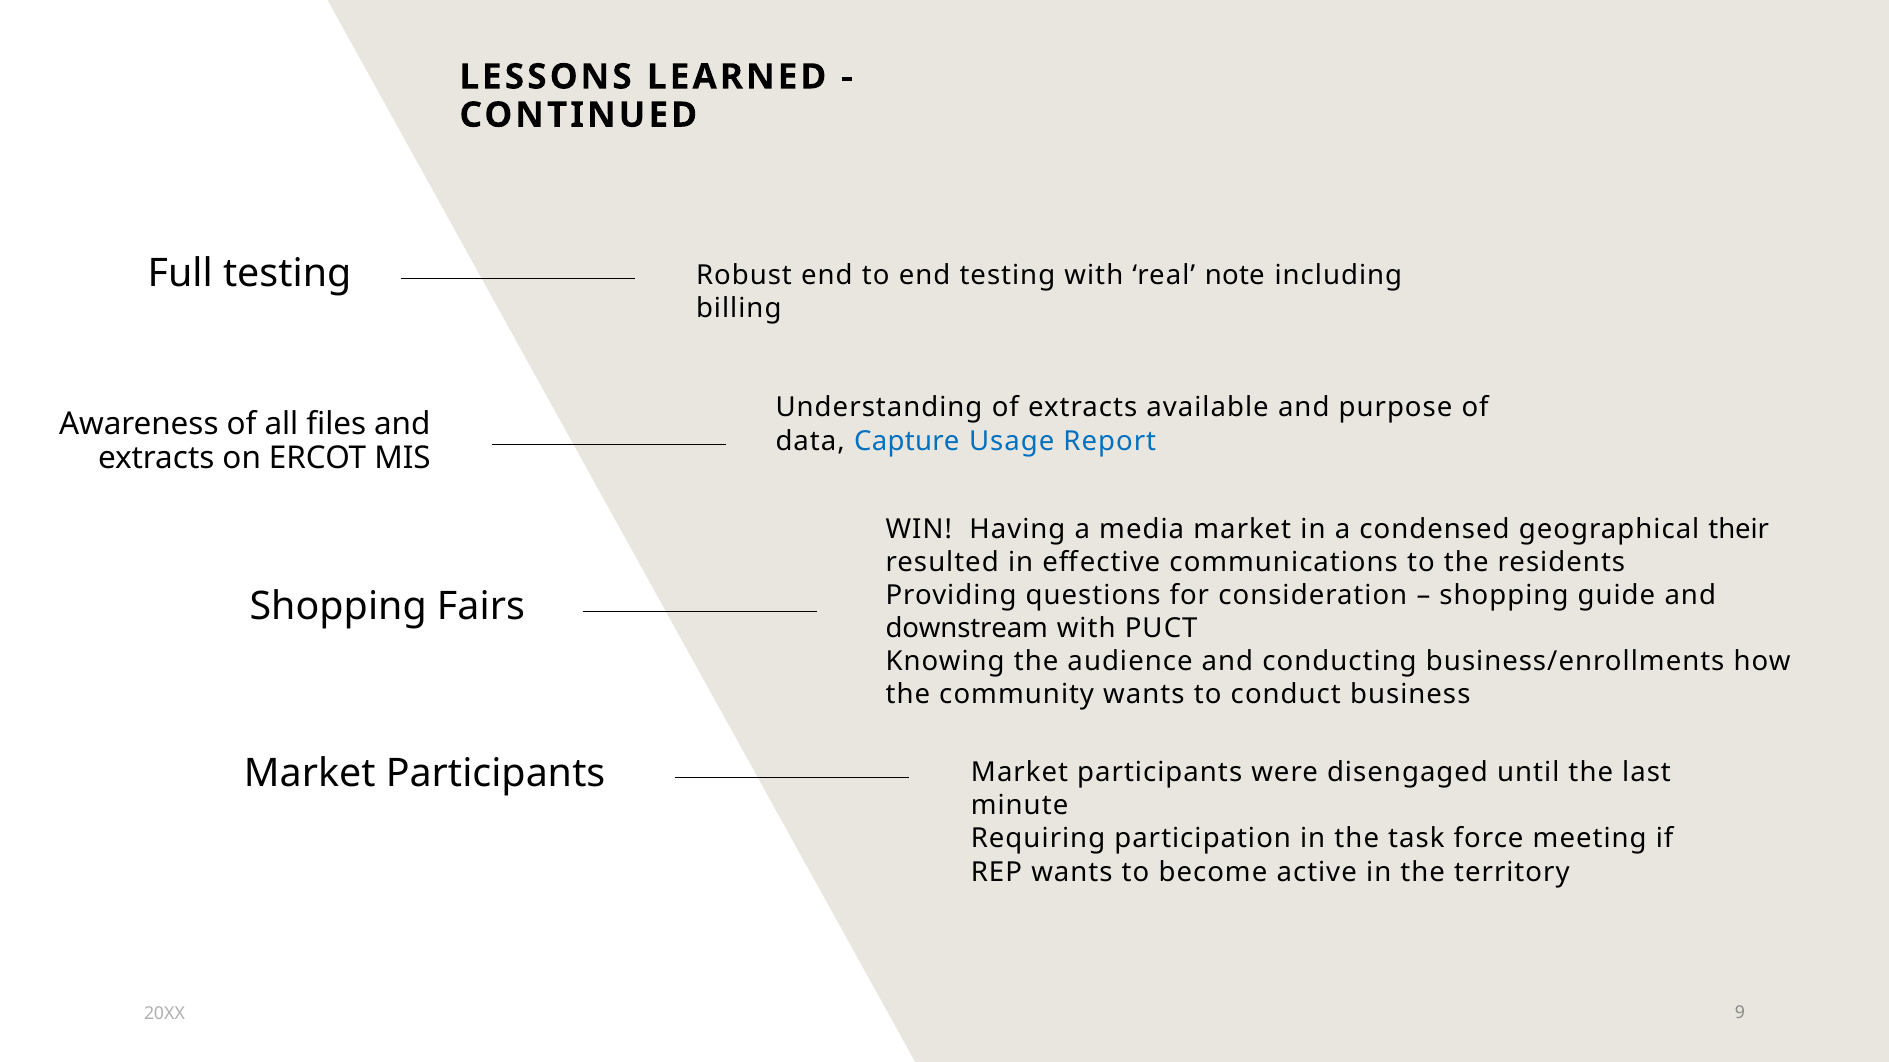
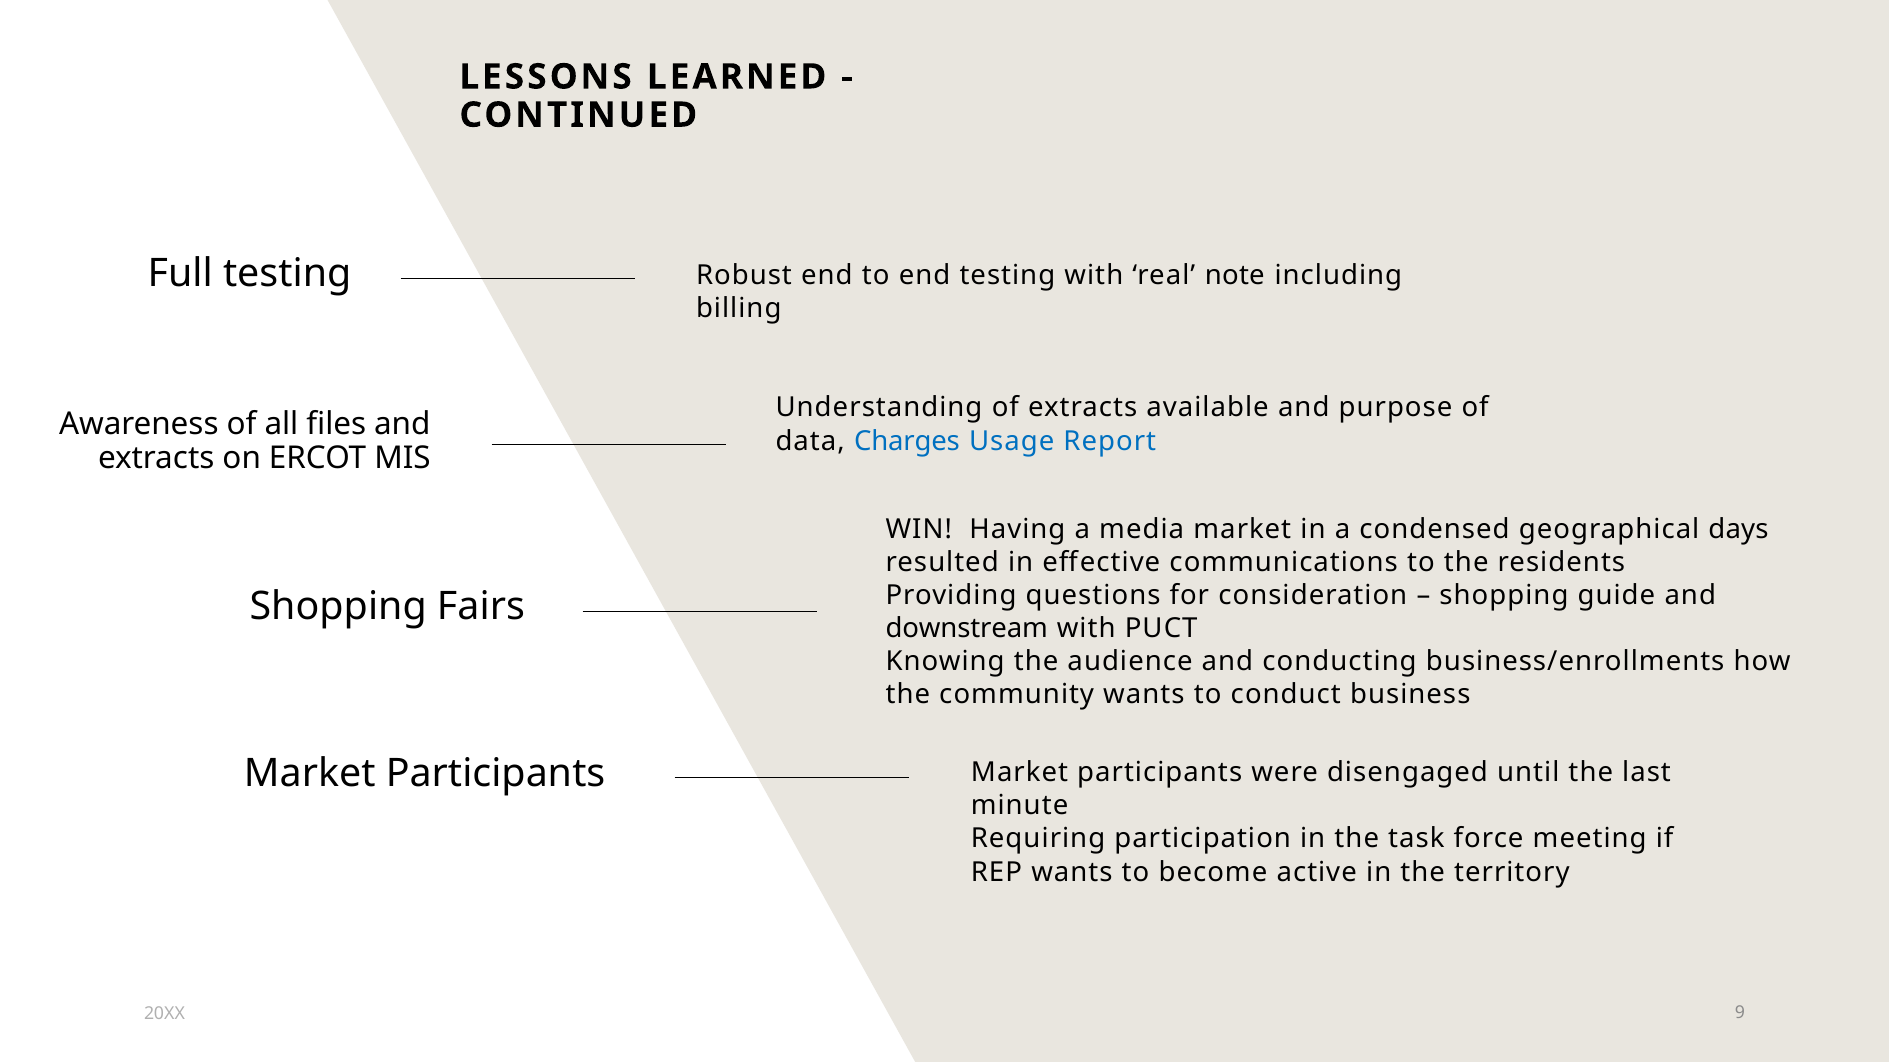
Capture: Capture -> Charges
their: their -> days
